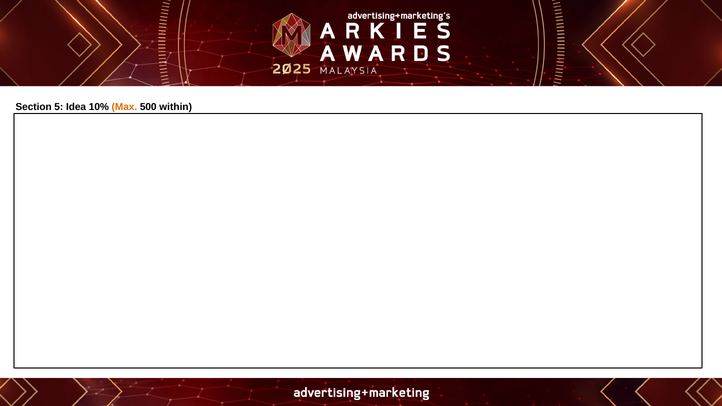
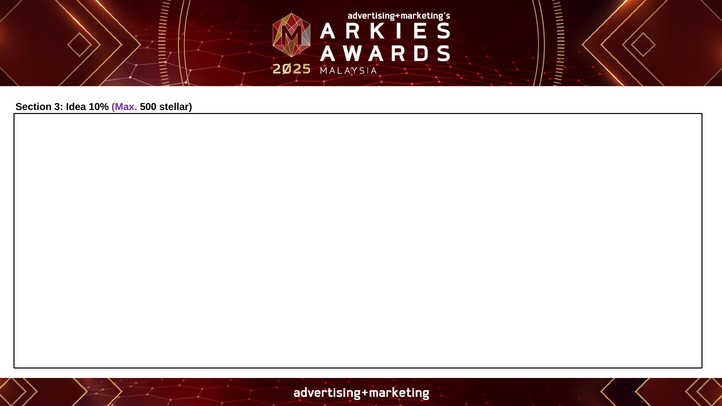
5: 5 -> 3
Max colour: orange -> purple
within: within -> stellar
